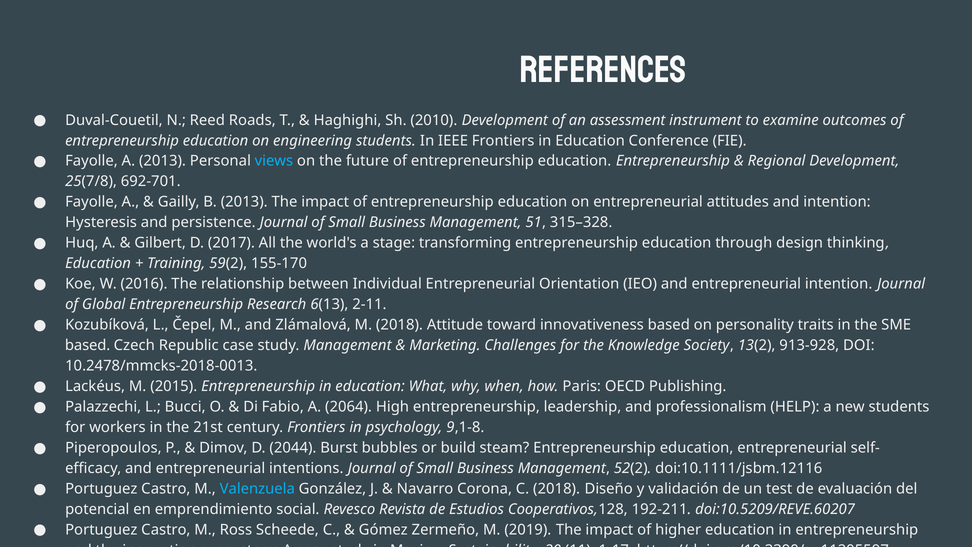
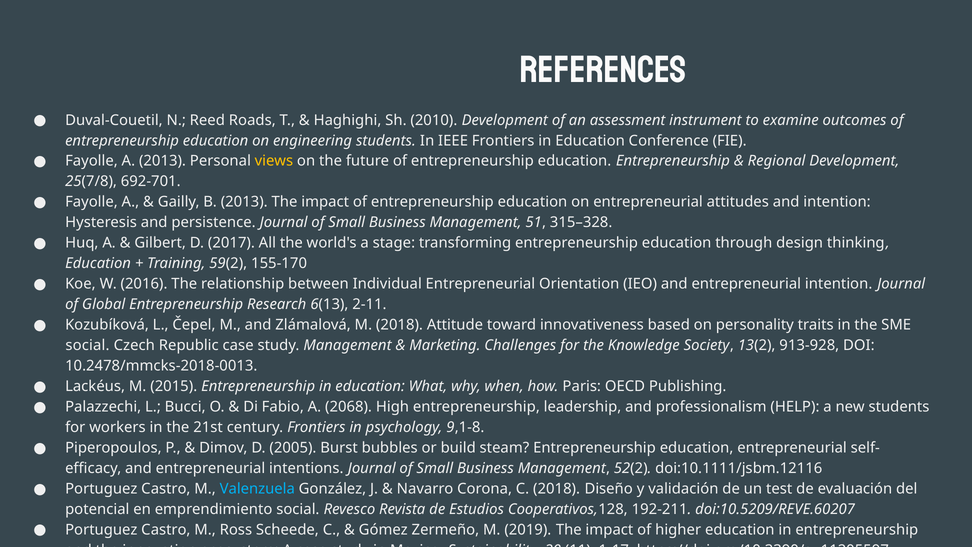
views colour: light blue -> yellow
based at (88, 345): based -> social
2064: 2064 -> 2068
2044: 2044 -> 2005
